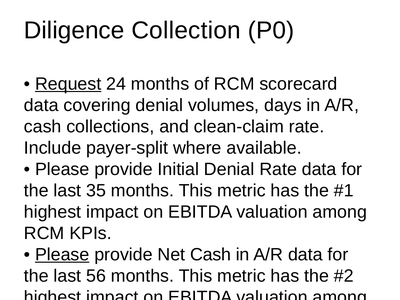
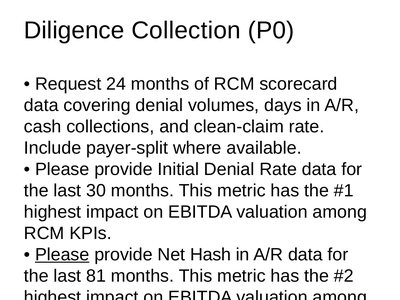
Request underline: present -> none
35: 35 -> 30
Net Cash: Cash -> Hash
56: 56 -> 81
